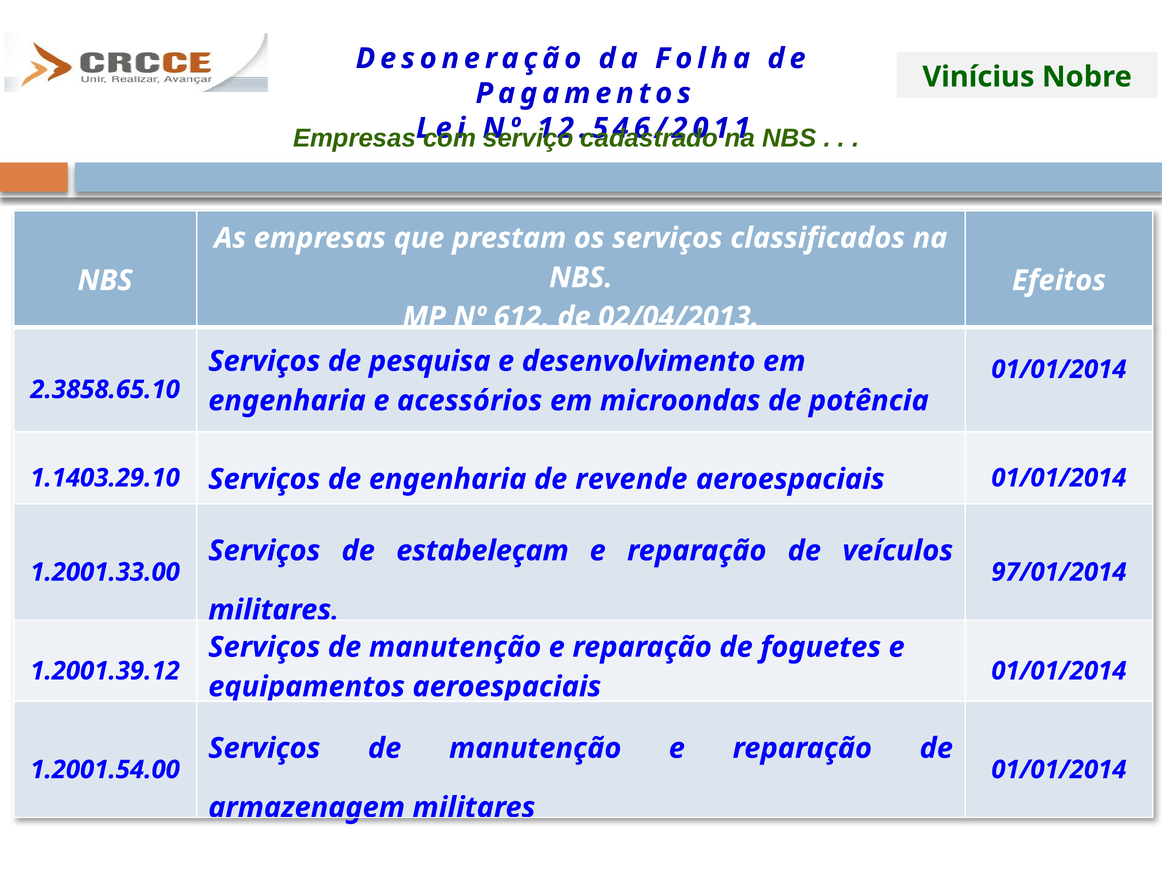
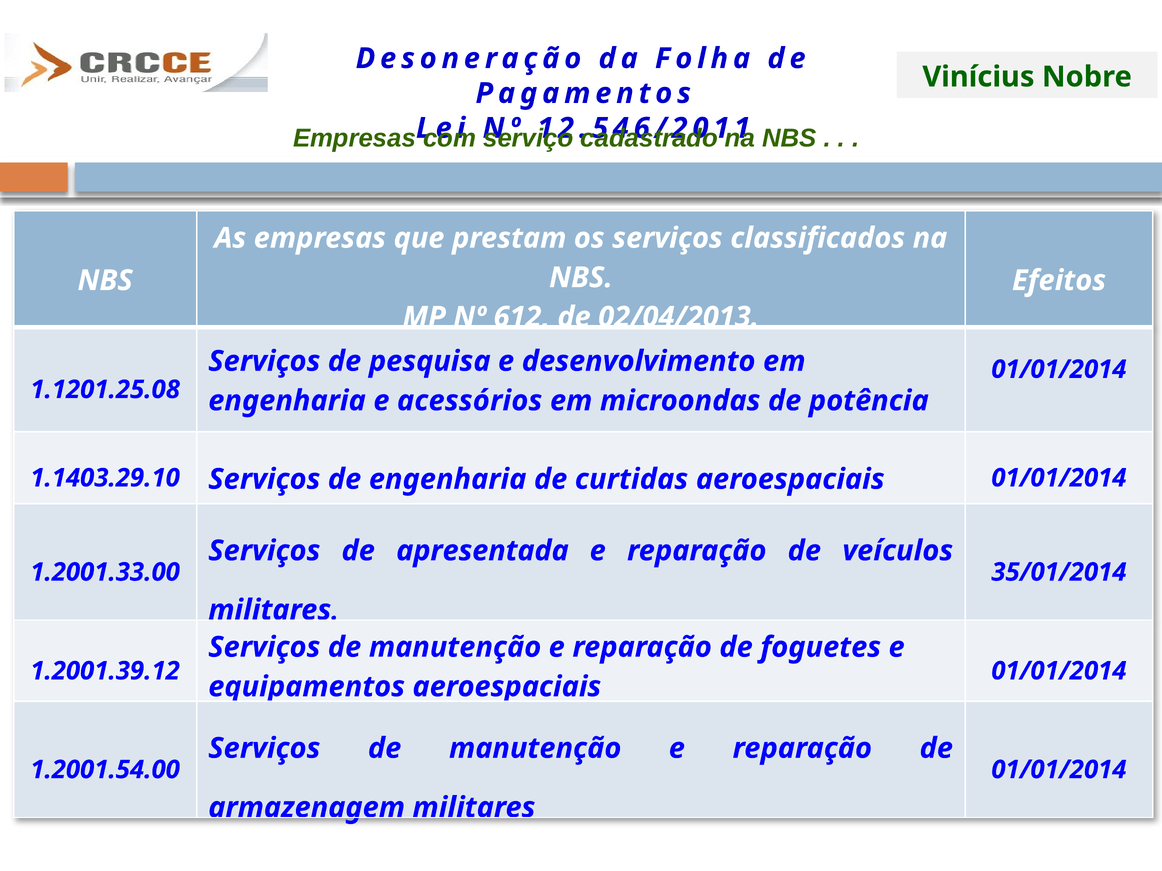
2.3858.65.10: 2.3858.65.10 -> 1.1201.25.08
revende: revende -> curtidas
estabeleçam: estabeleçam -> apresentada
97/01/2014: 97/01/2014 -> 35/01/2014
